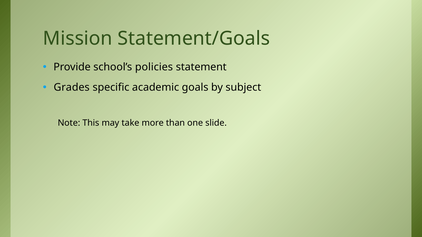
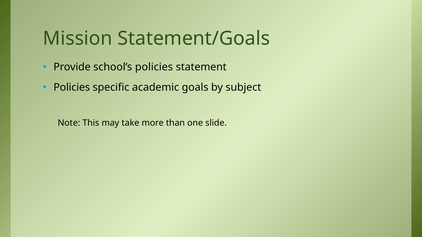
Grades at (72, 87): Grades -> Policies
